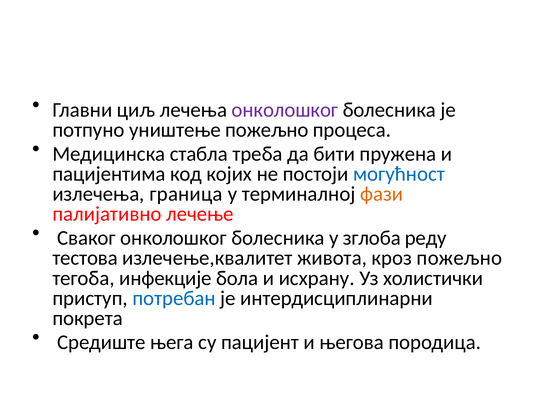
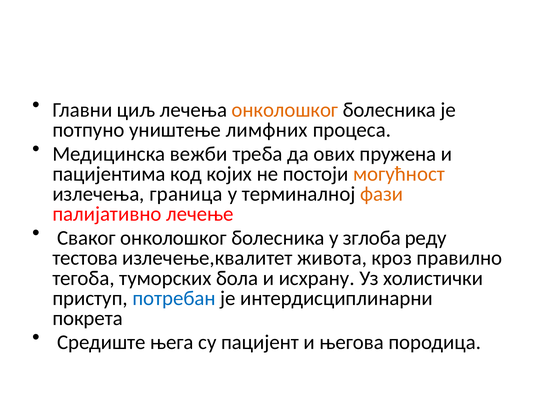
онколошког at (285, 110) colour: purple -> orange
уништење пожељно: пожељно -> лимфних
стабла: стабла -> вежби
бити: бити -> ових
могућност colour: blue -> orange
кроз пожељно: пожељно -> правилно
инфекције: инфекције -> туморских
